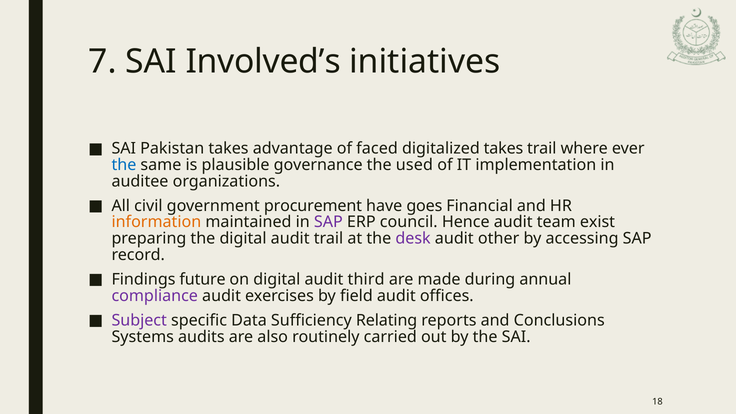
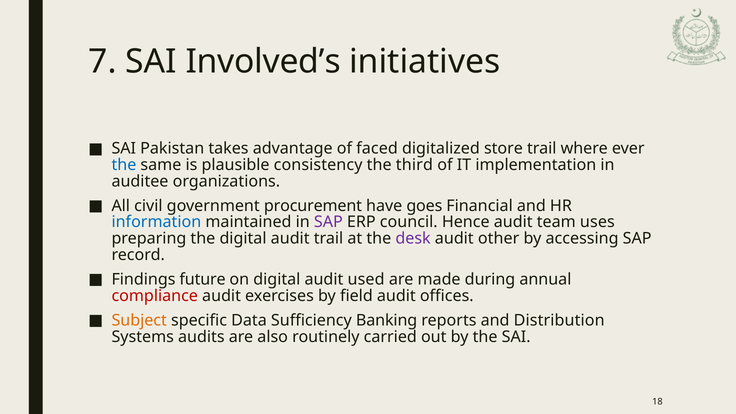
digitalized takes: takes -> store
governance: governance -> consistency
used: used -> third
information colour: orange -> blue
exist: exist -> uses
third: third -> used
compliance colour: purple -> red
Subject colour: purple -> orange
Relating: Relating -> Banking
Conclusions: Conclusions -> Distribution
